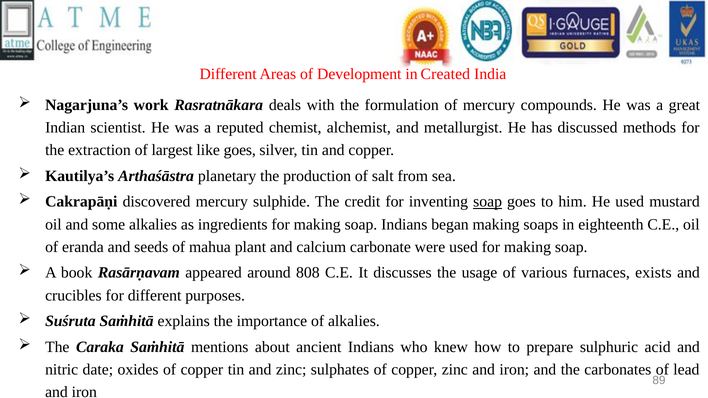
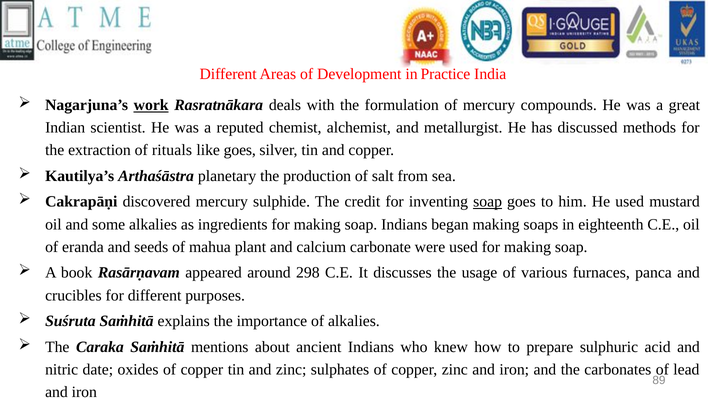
Created: Created -> Practice
work underline: none -> present
largest: largest -> rituals
808: 808 -> 298
exists: exists -> panca
